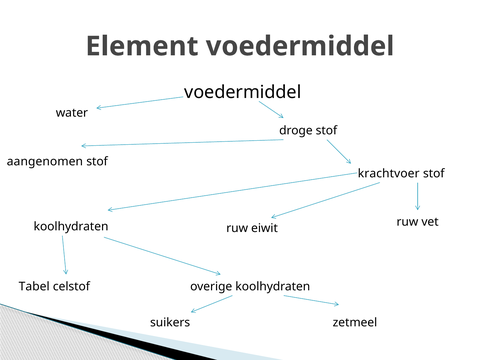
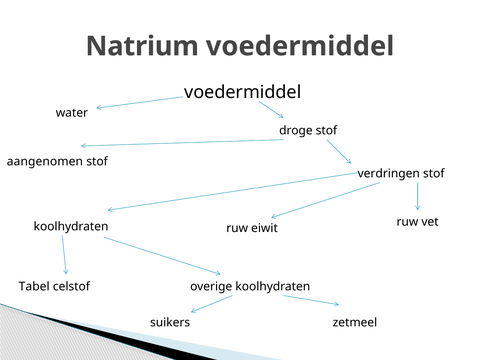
Element: Element -> Natrium
krachtvoer: krachtvoer -> verdringen
